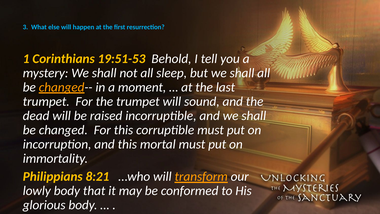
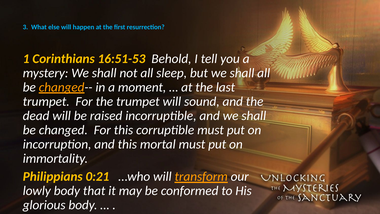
19:51-53: 19:51-53 -> 16:51-53
8:21: 8:21 -> 0:21
